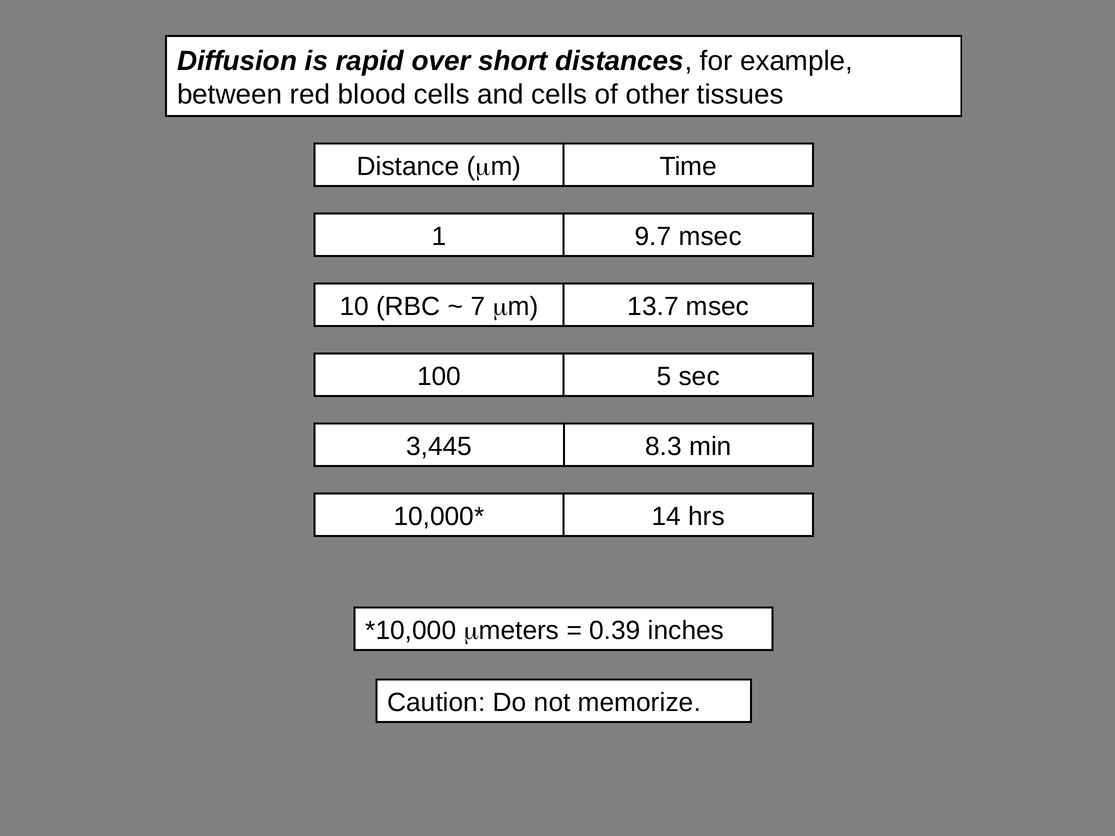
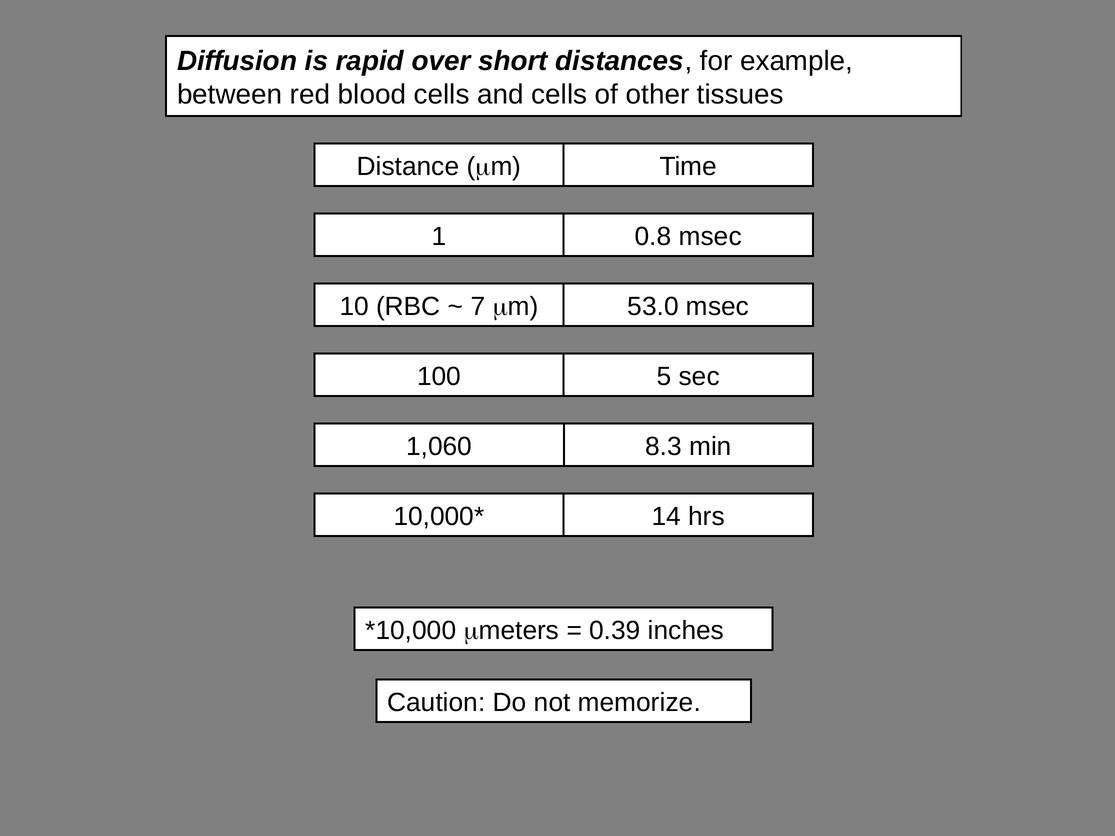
9.7: 9.7 -> 0.8
13.7: 13.7 -> 53.0
3,445: 3,445 -> 1,060
